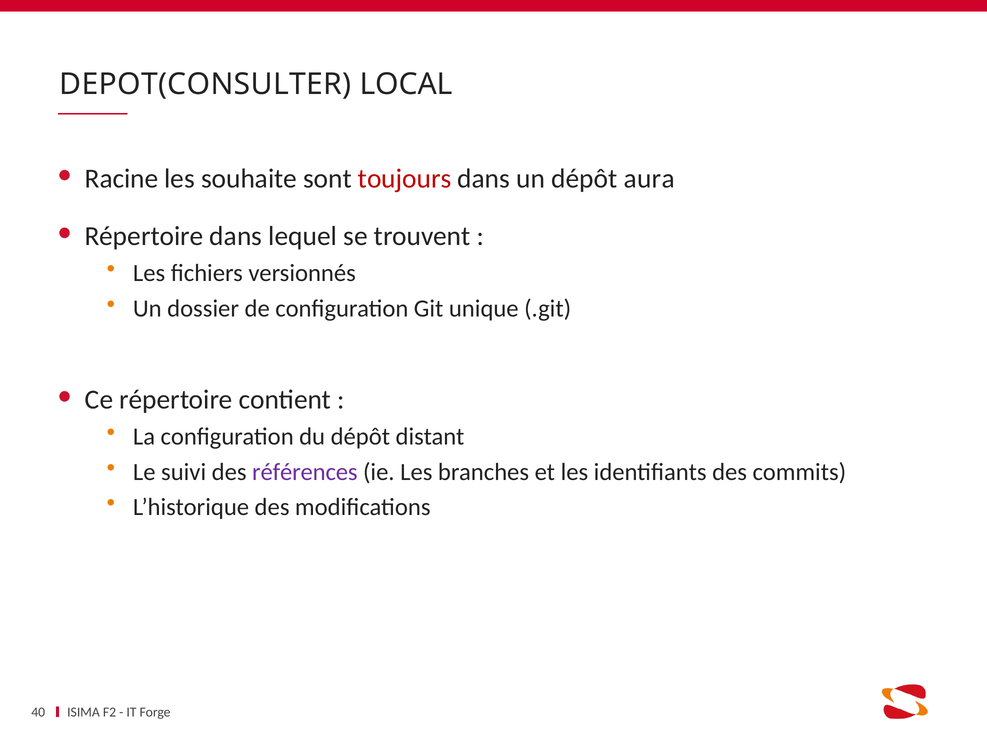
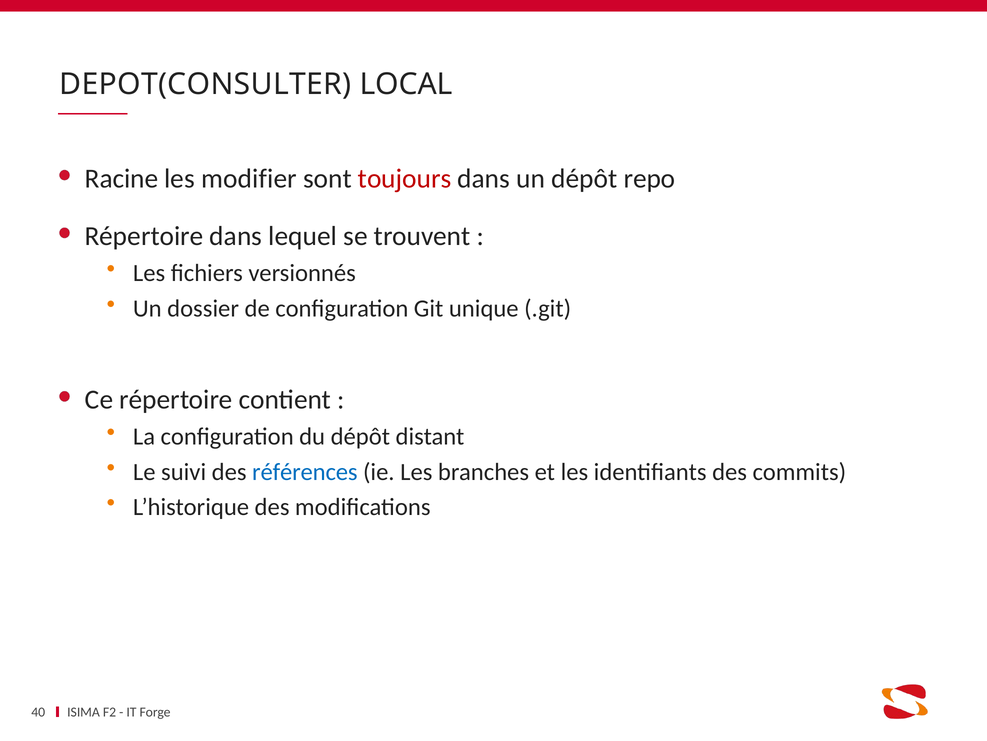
souhaite: souhaite -> modifier
aura: aura -> repo
références colour: purple -> blue
